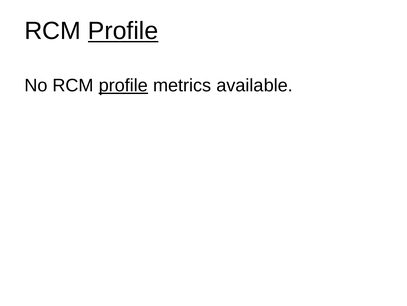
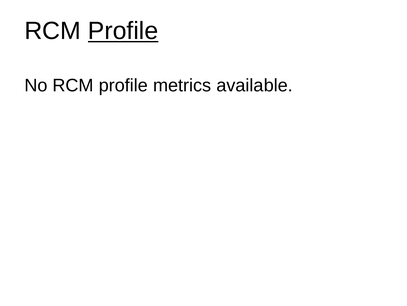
profile at (123, 85) underline: present -> none
